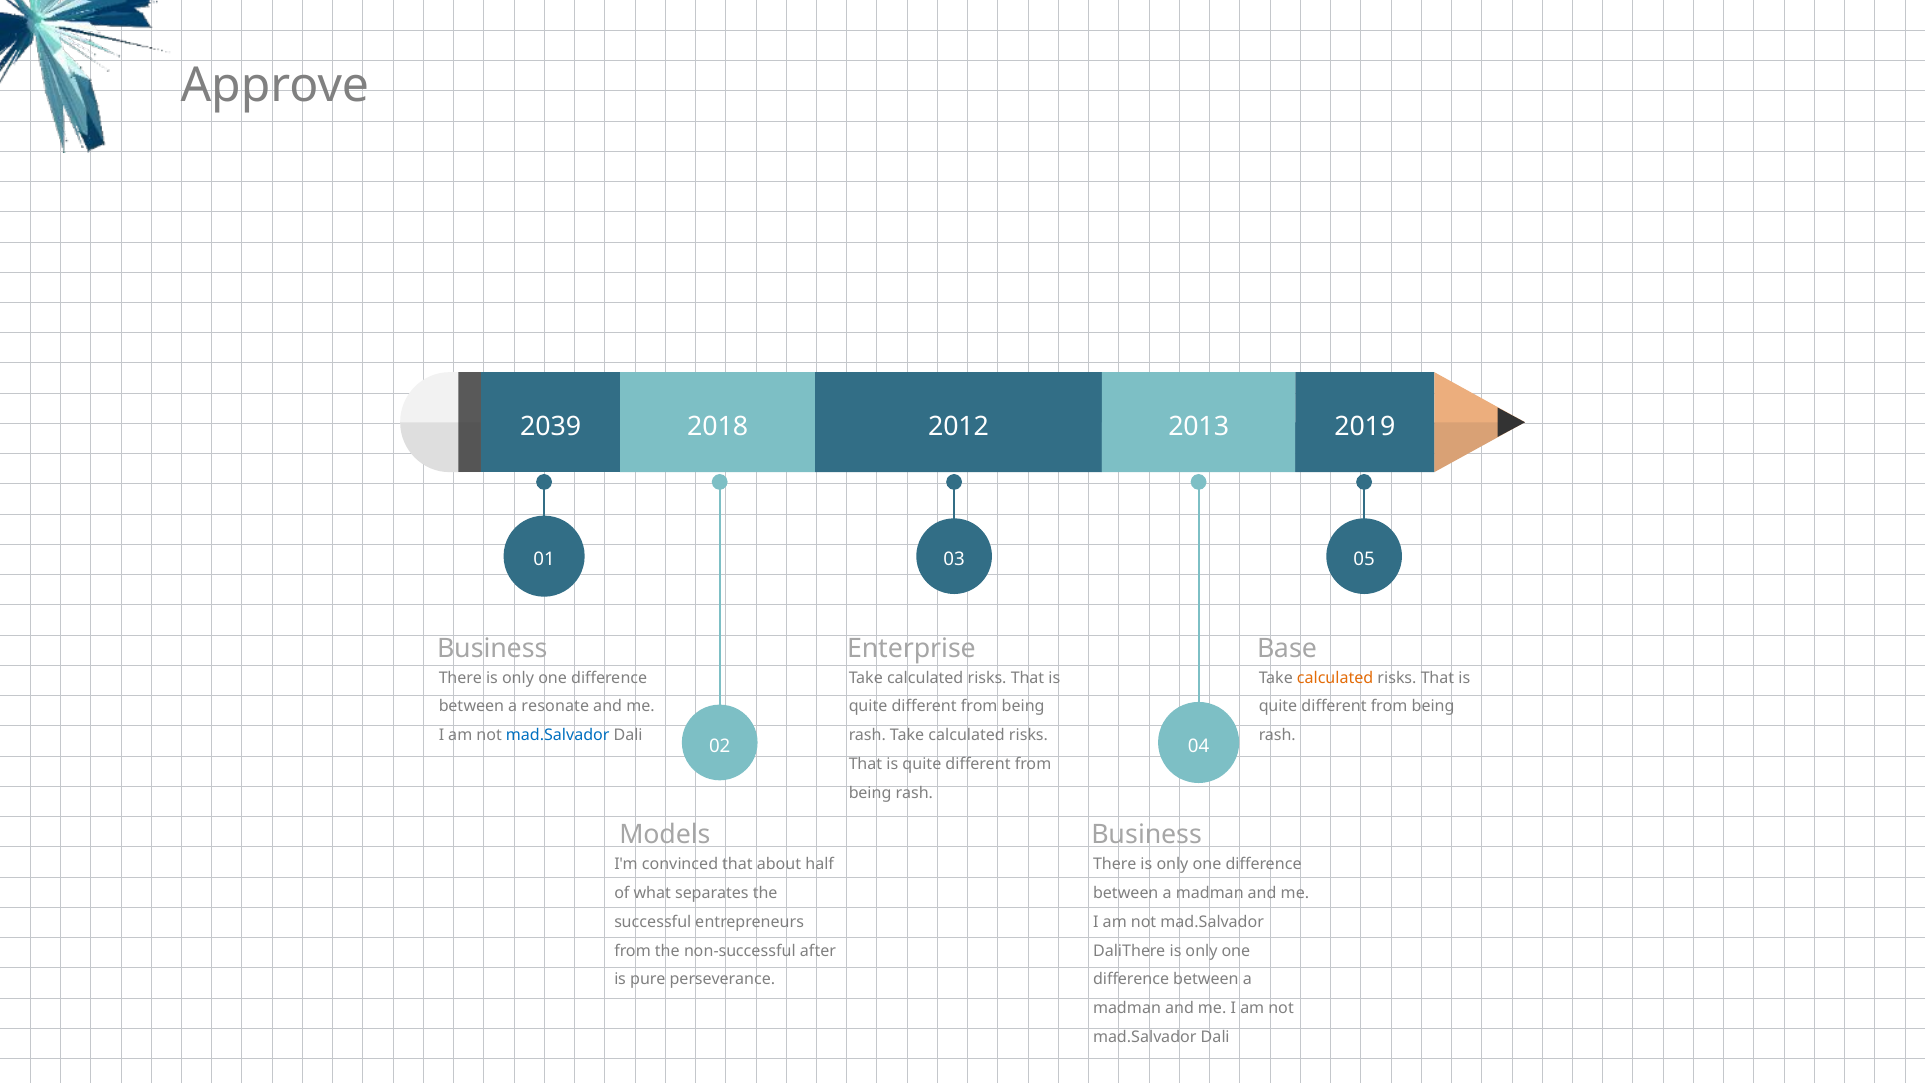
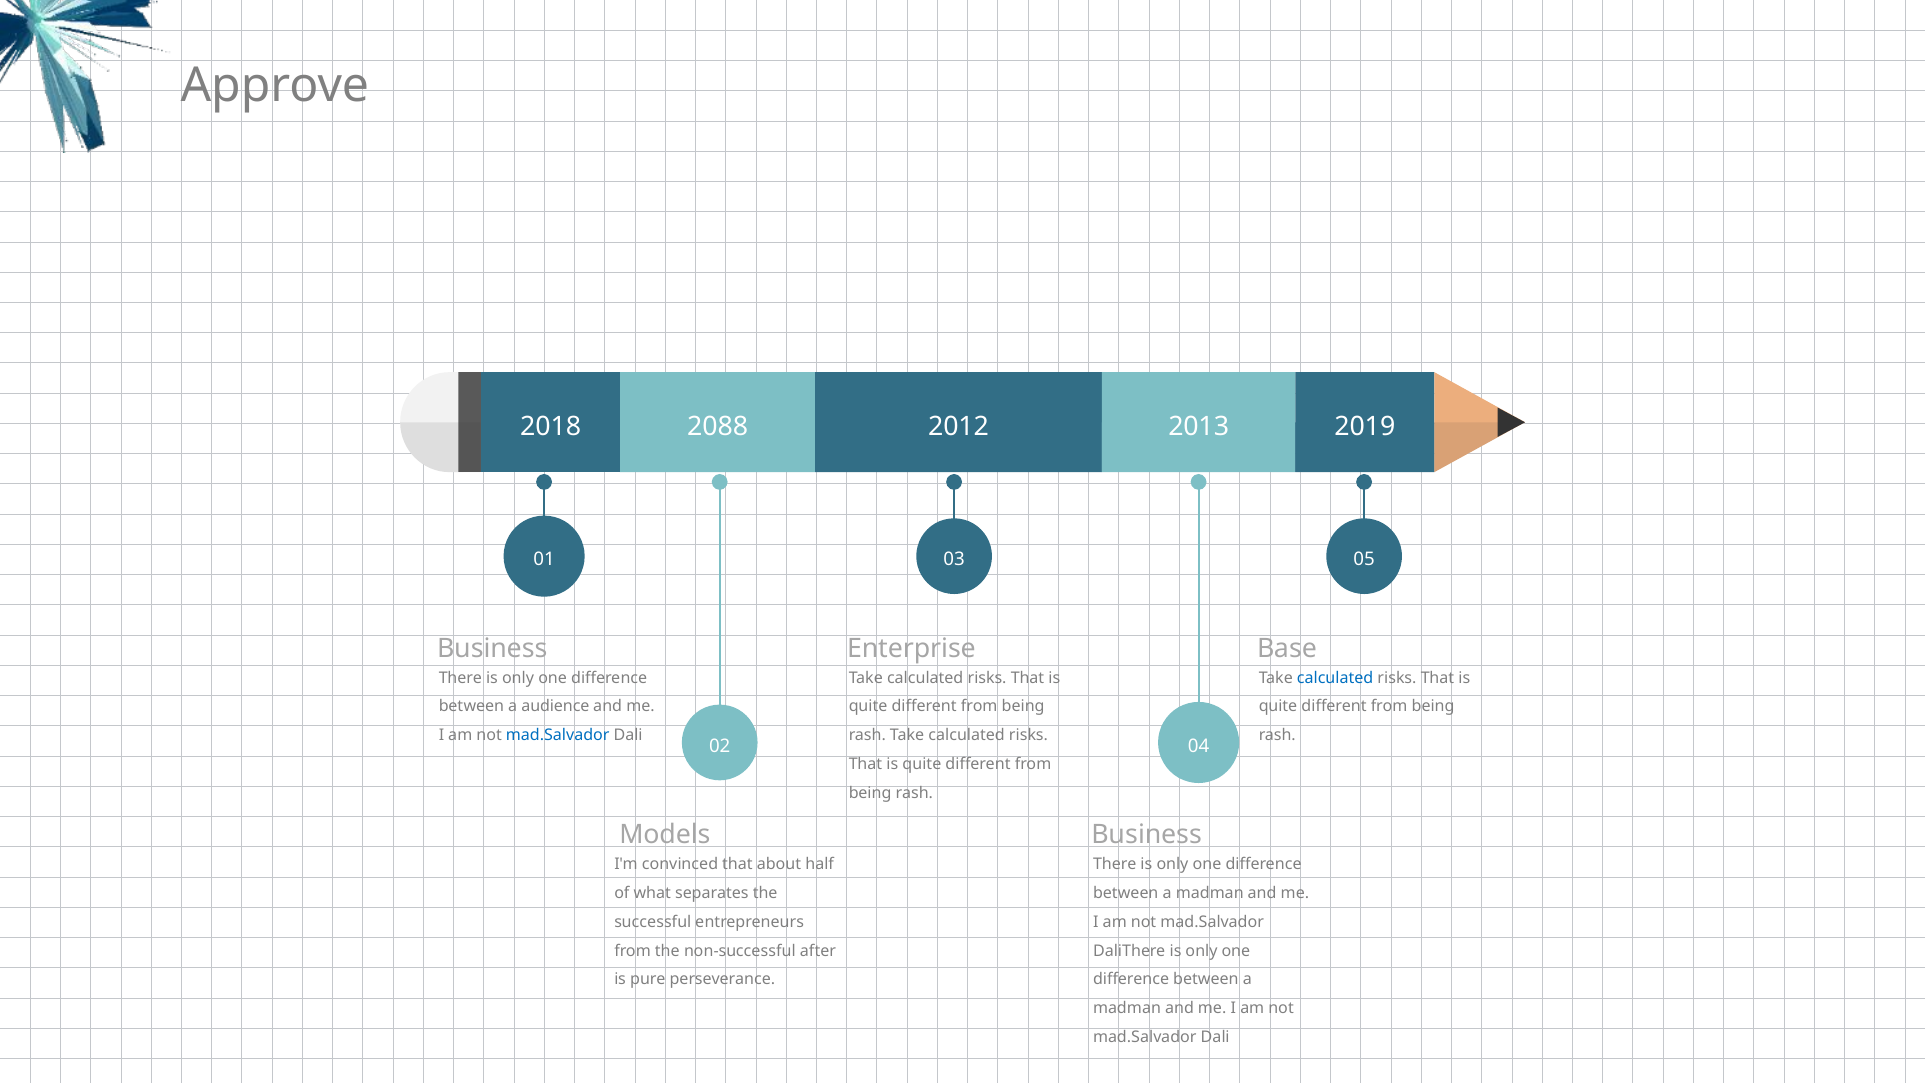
2039: 2039 -> 2018
2018: 2018 -> 2088
calculated at (1335, 678) colour: orange -> blue
resonate: resonate -> audience
